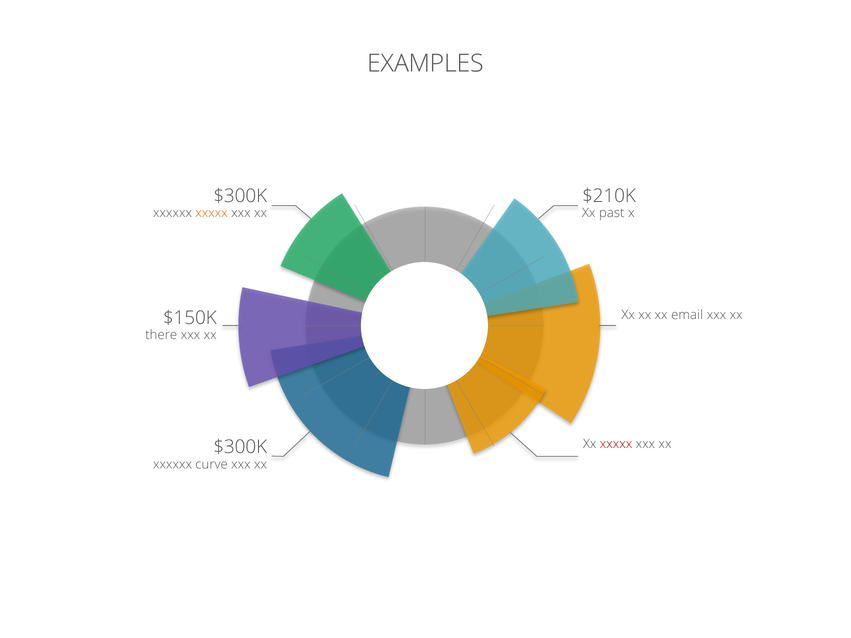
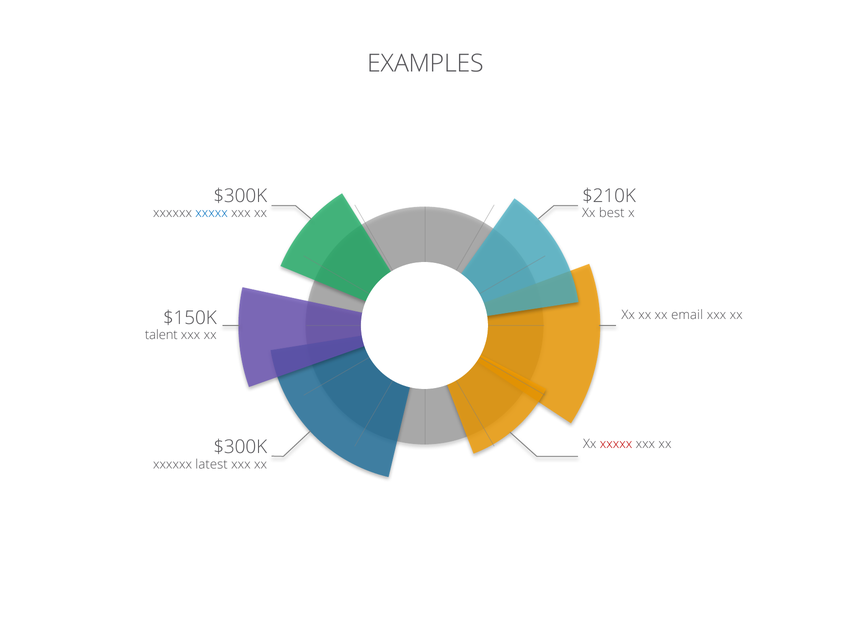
xxxxx at (212, 213) colour: orange -> blue
past: past -> best
there: there -> talent
curve: curve -> latest
